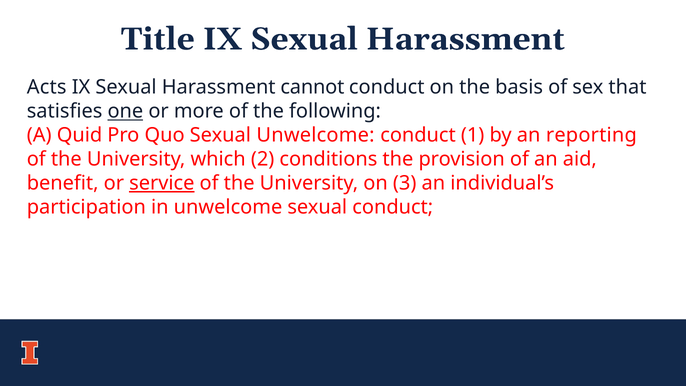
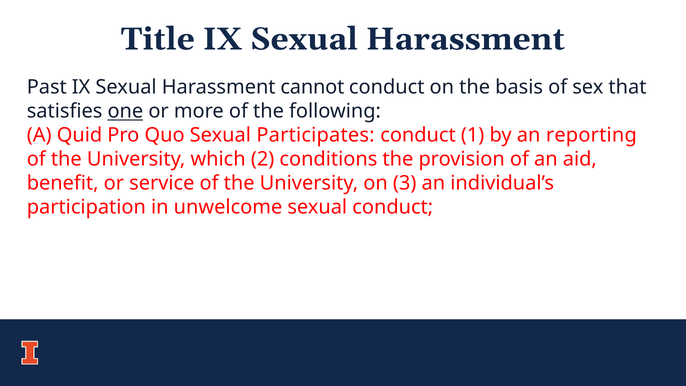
Acts: Acts -> Past
Sexual Unwelcome: Unwelcome -> Participates
service underline: present -> none
